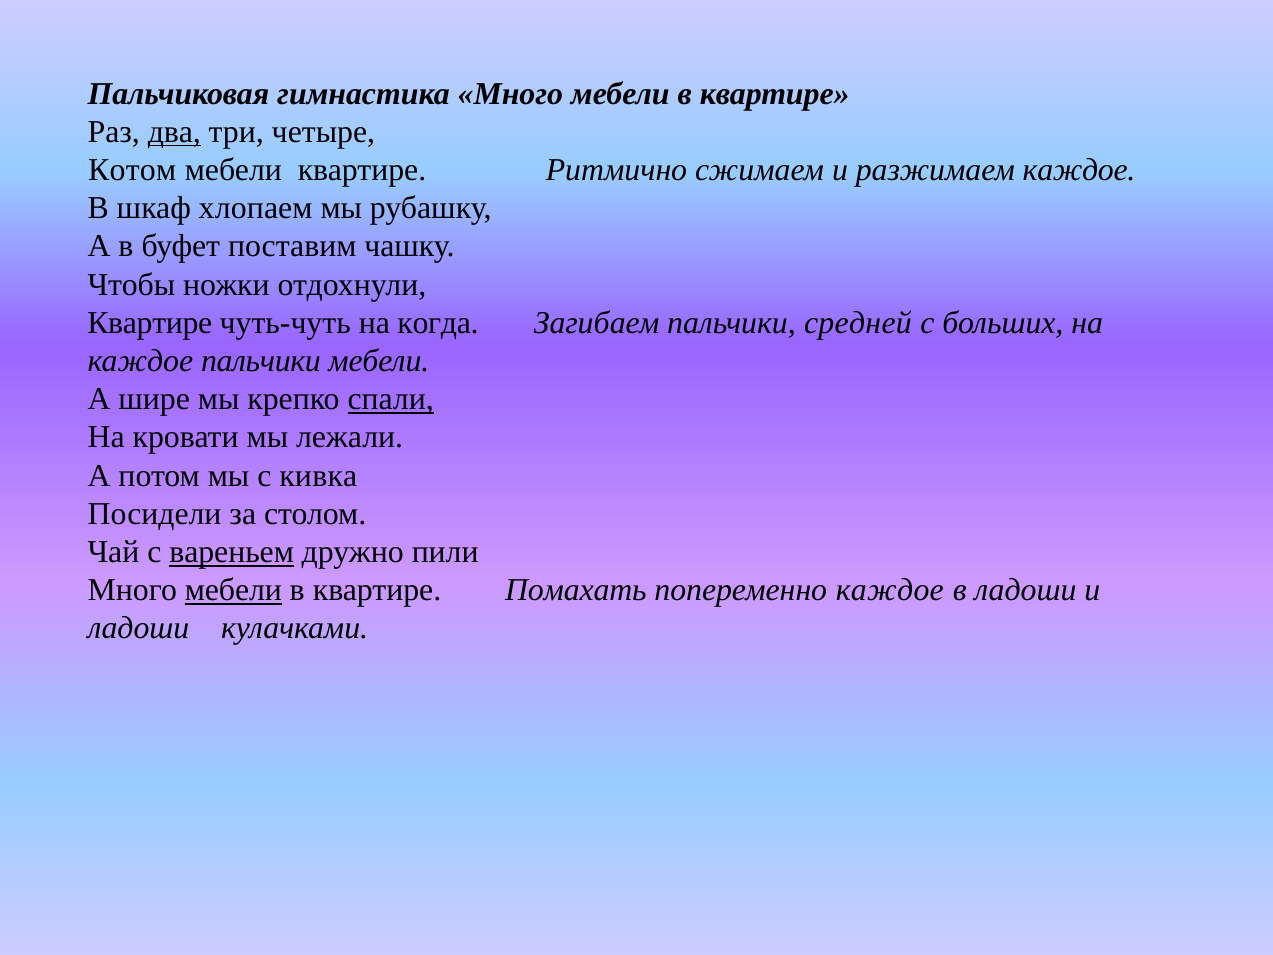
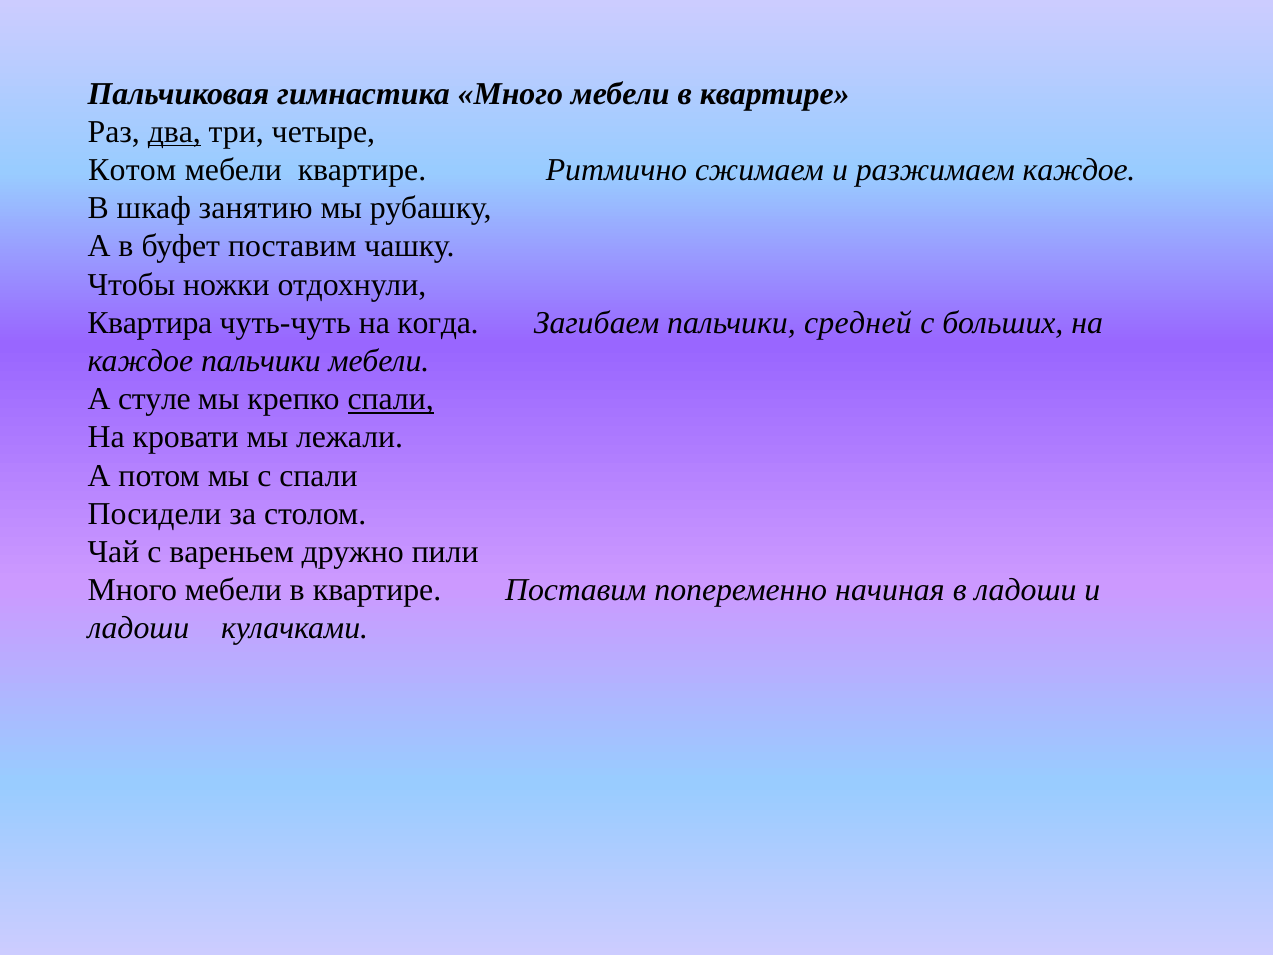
хлопаем: хлопаем -> занятию
Квартире at (150, 323): Квартире -> Квартира
шире: шире -> стуле
с кивка: кивка -> спали
вареньем underline: present -> none
мебели at (233, 590) underline: present -> none
квартире Помахать: Помахать -> Поставим
попеременно каждое: каждое -> начиная
